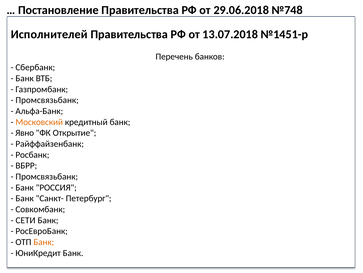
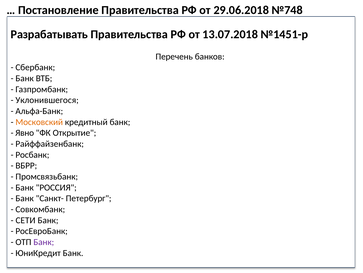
Исполнителей: Исполнителей -> Разрабатывать
Промсвязьбанк at (47, 100): Промсвязьбанк -> Уклонившегося
Банк at (44, 242) colour: orange -> purple
